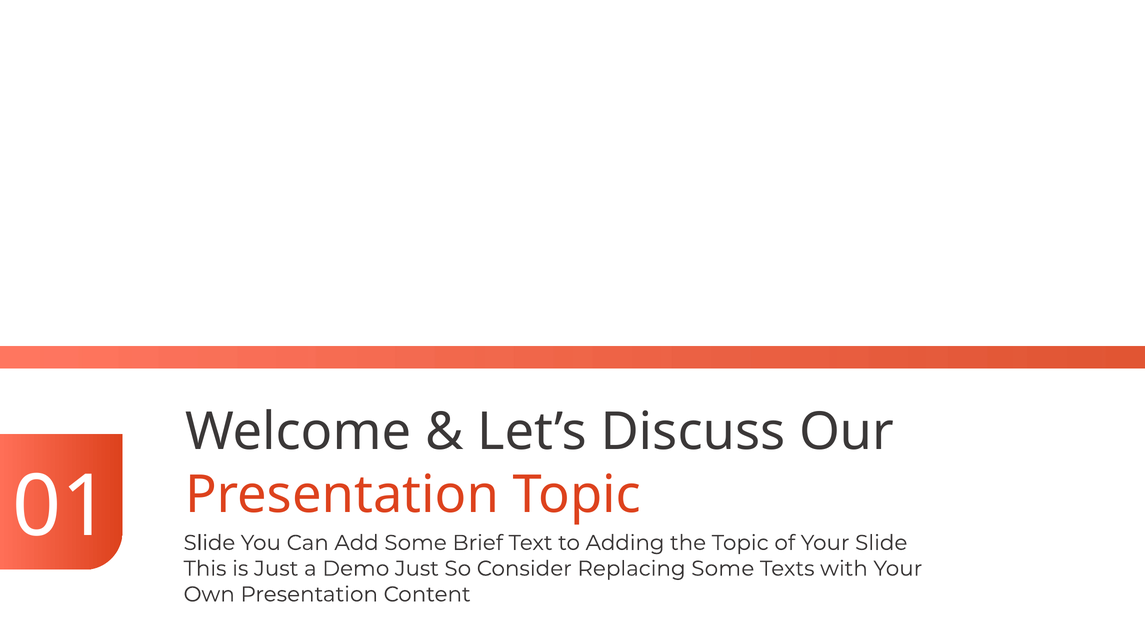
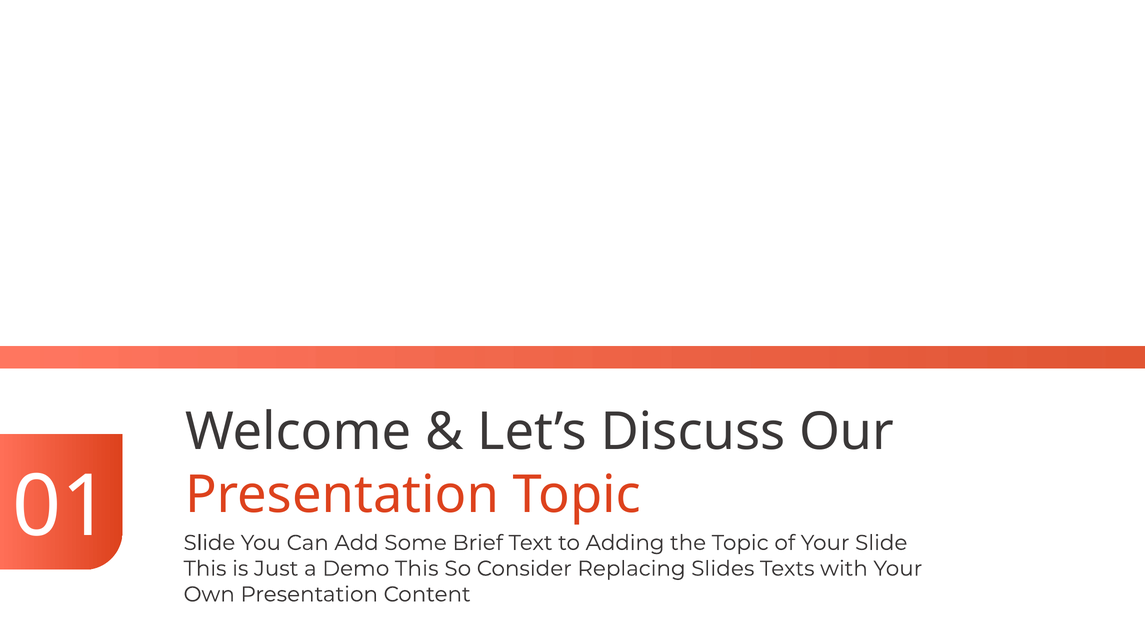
Demo Just: Just -> This
Replacing Some: Some -> Slides
